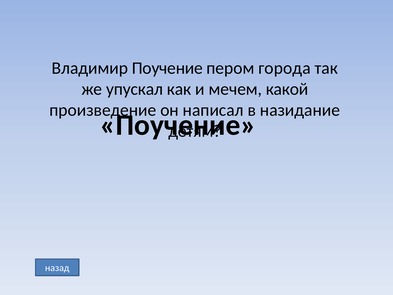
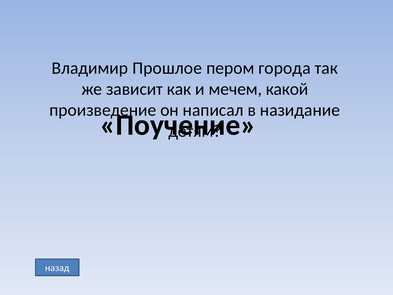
Владимир Поучение: Поучение -> Прошлое
упускал: упускал -> зависит
